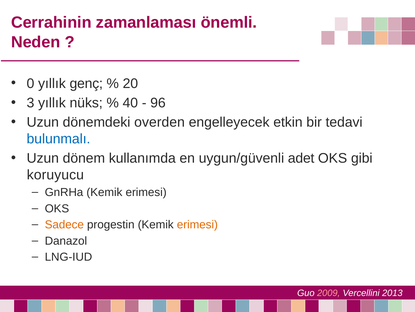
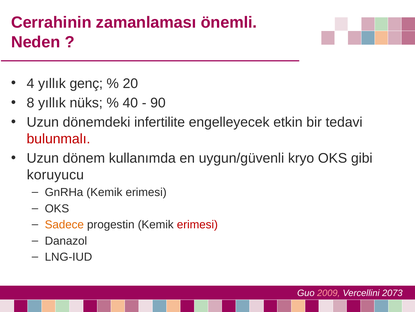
0: 0 -> 4
3: 3 -> 8
96: 96 -> 90
overden: overden -> infertilite
bulunmalı colour: blue -> red
adet: adet -> kryo
erimesi at (197, 224) colour: orange -> red
2013: 2013 -> 2073
